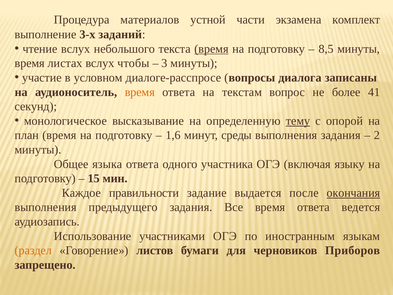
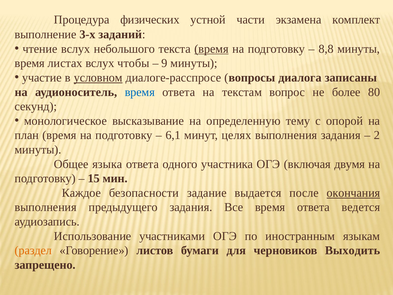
материалов: материалов -> физических
8,5: 8,5 -> 8,8
3: 3 -> 9
условном underline: none -> present
время at (140, 92) colour: orange -> blue
41: 41 -> 80
тему underline: present -> none
1,6: 1,6 -> 6,1
среды: среды -> целях
языку: языку -> двумя
правильности: правильности -> безопасности
Приборов: Приборов -> Выходить
